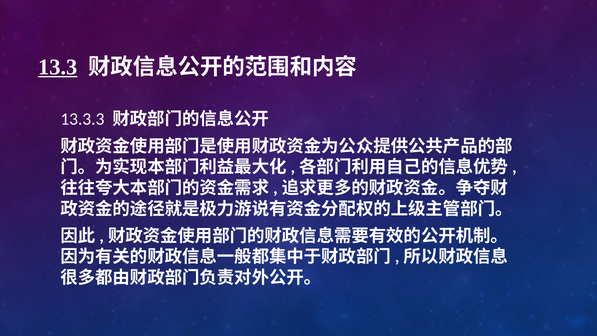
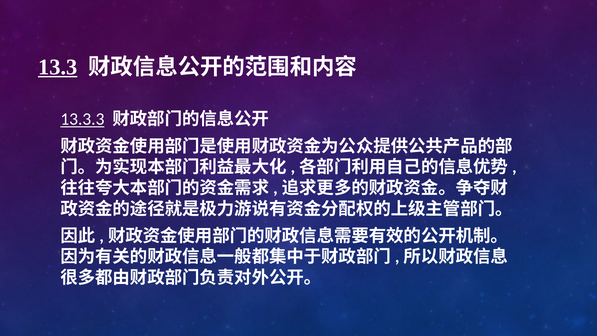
13.3.3 underline: none -> present
